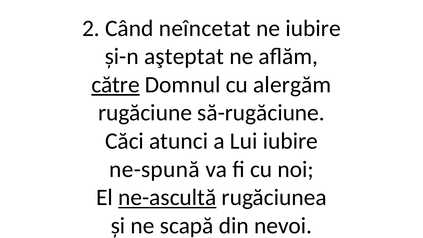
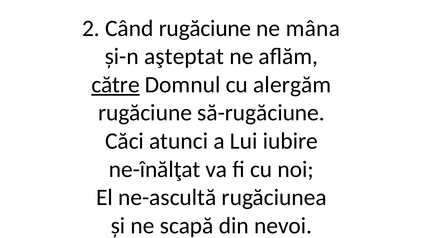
Când neîncetat: neîncetat -> rugăciune
ne iubire: iubire -> mâna
ne-spună: ne-spună -> ne-înălţat
ne-ascultă underline: present -> none
